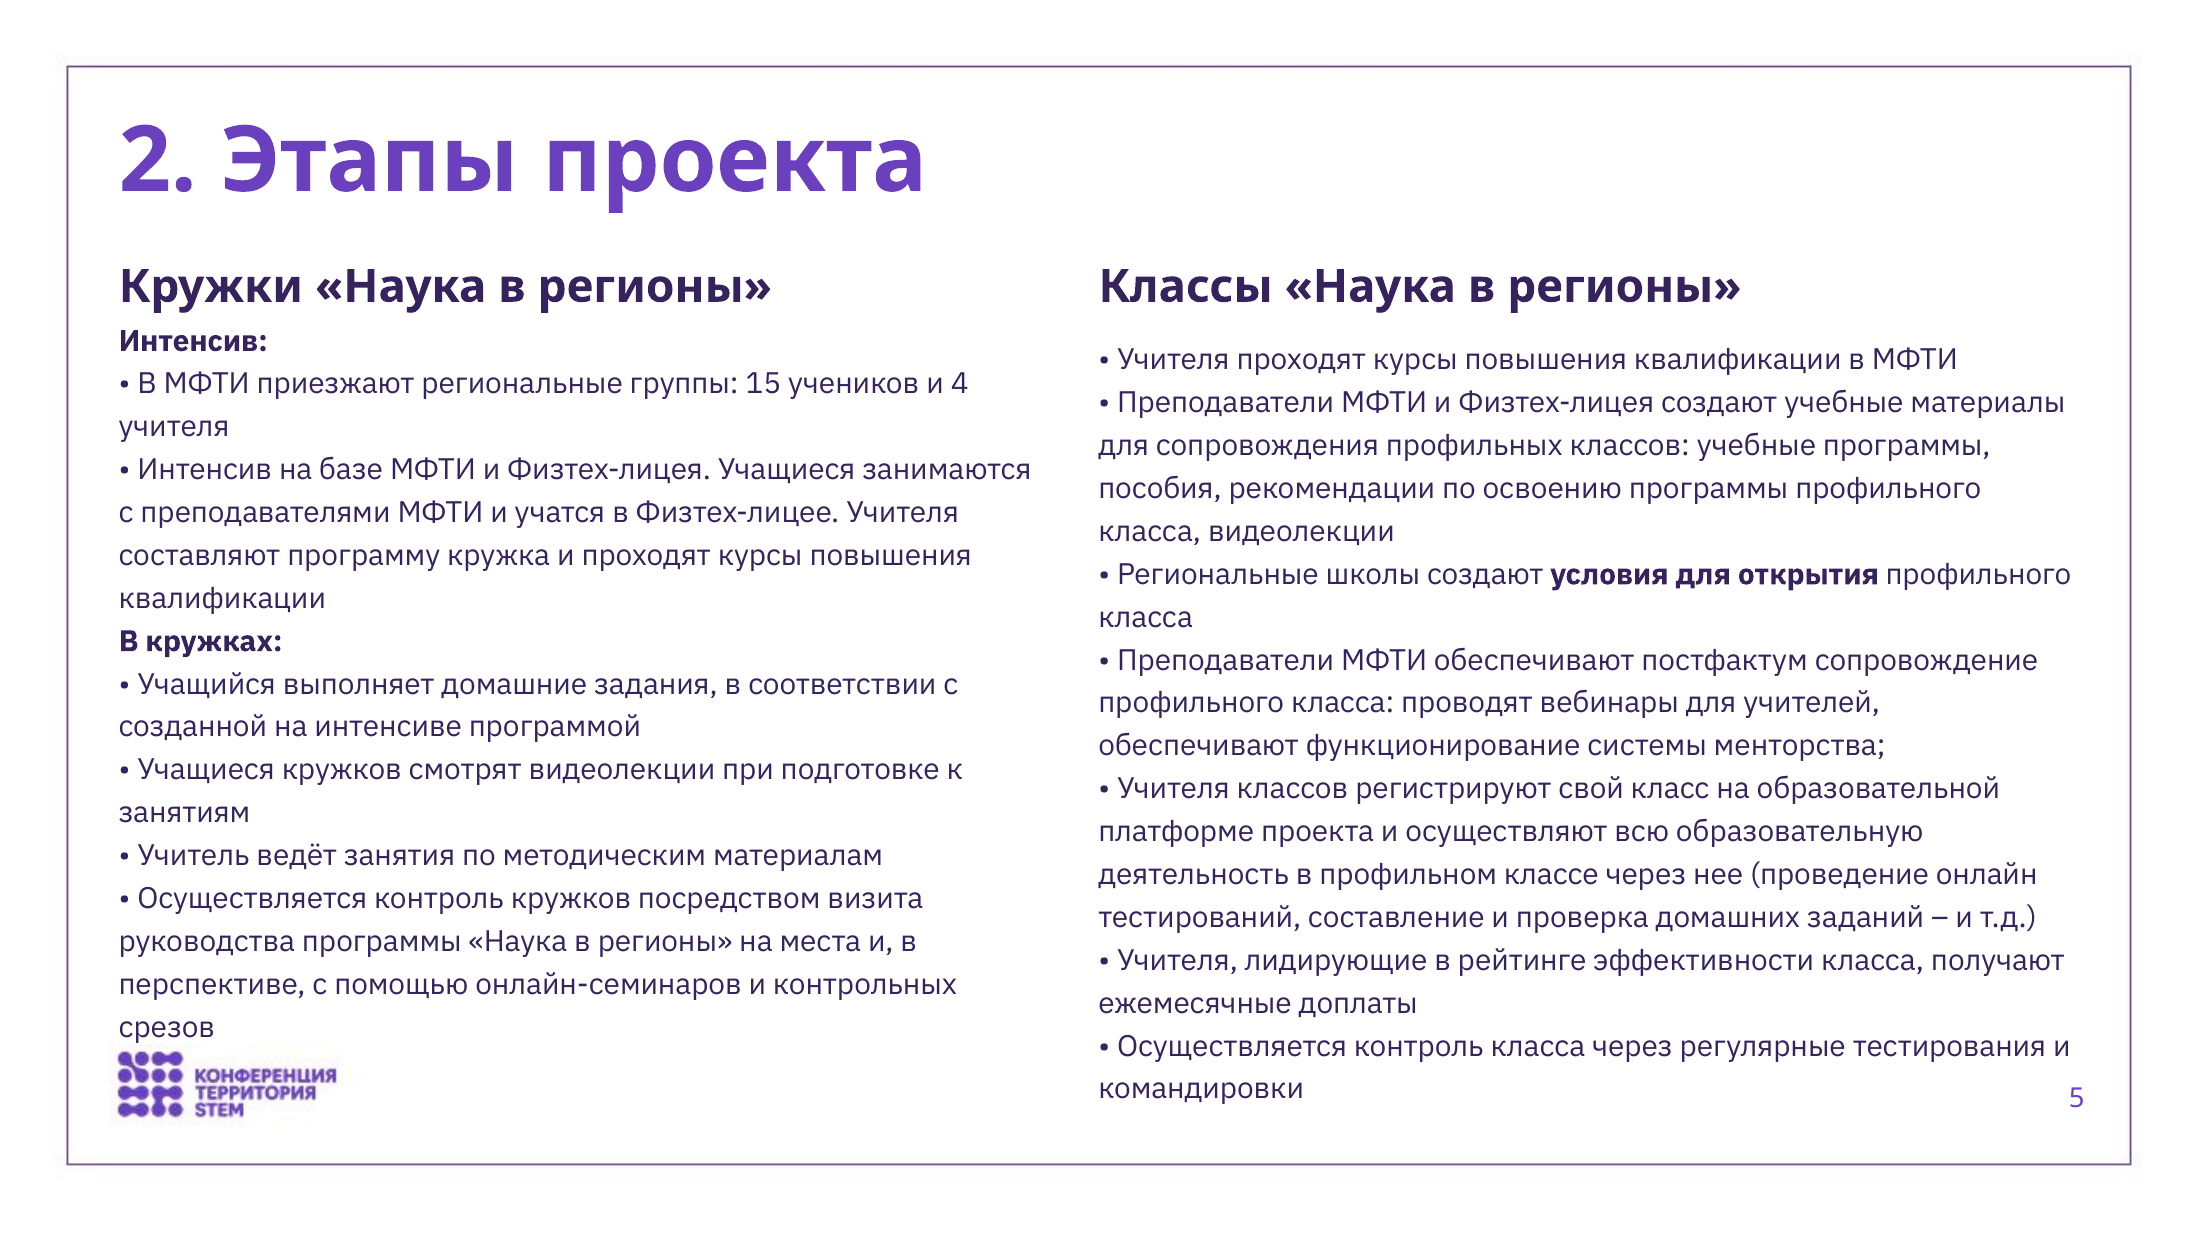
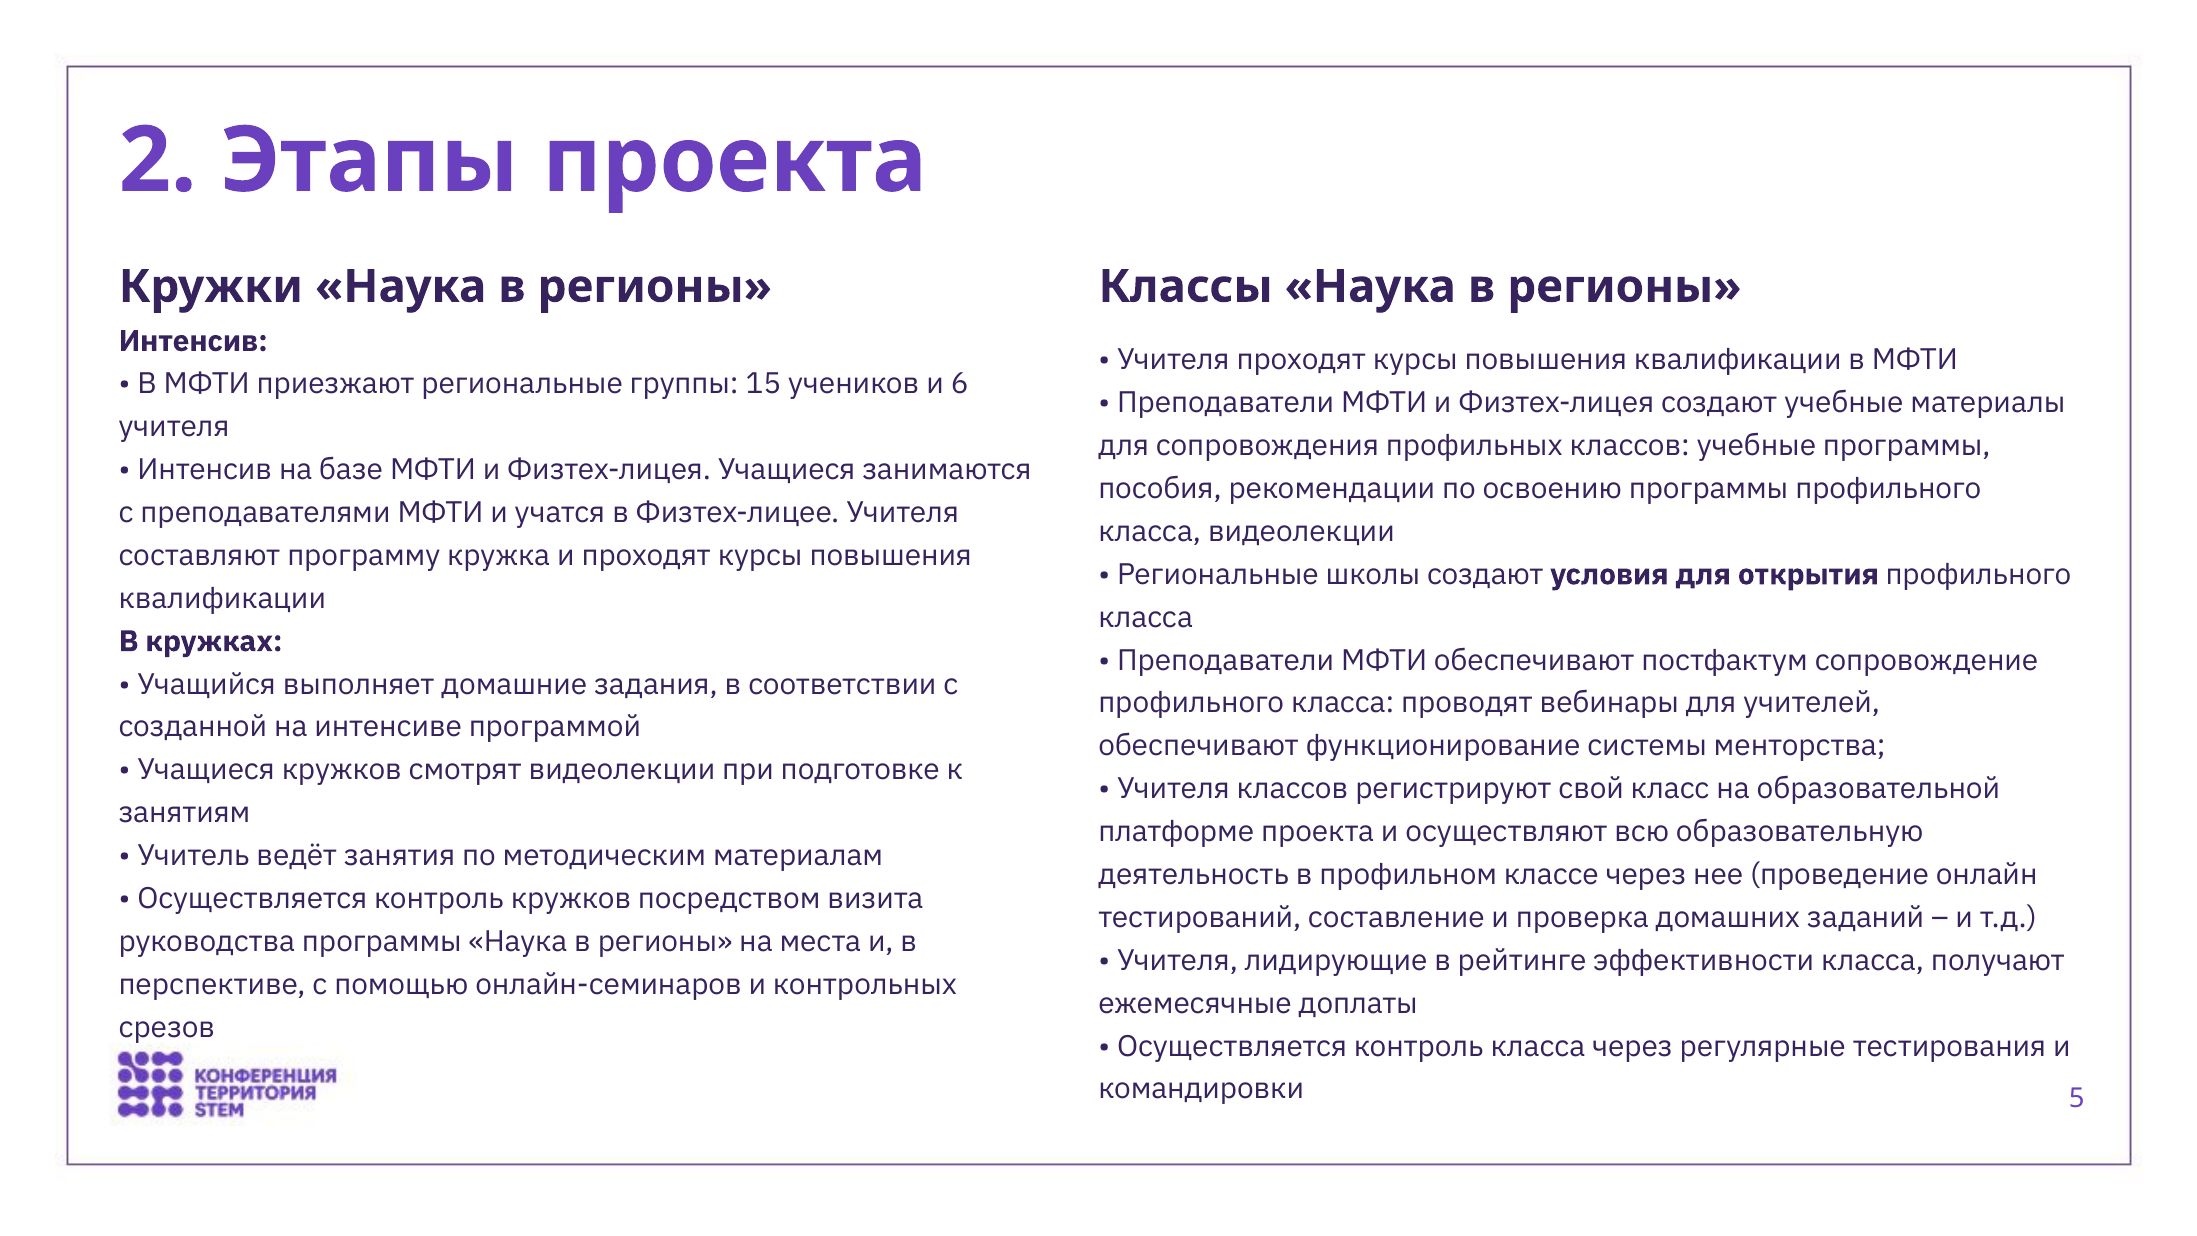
4: 4 -> 6
